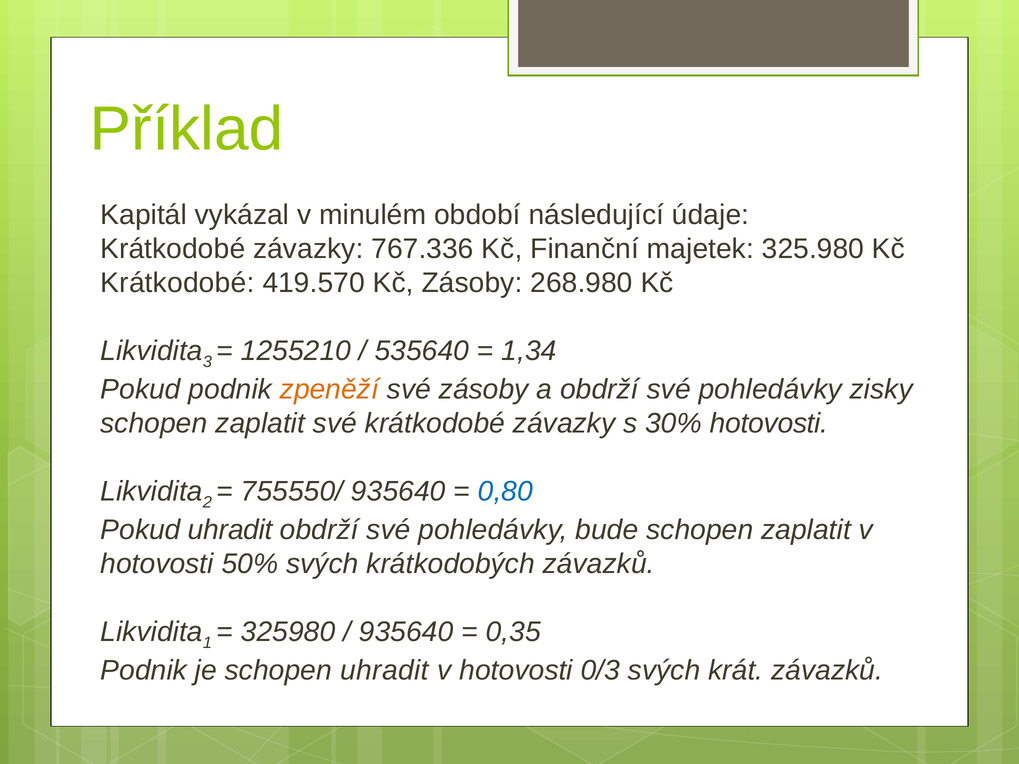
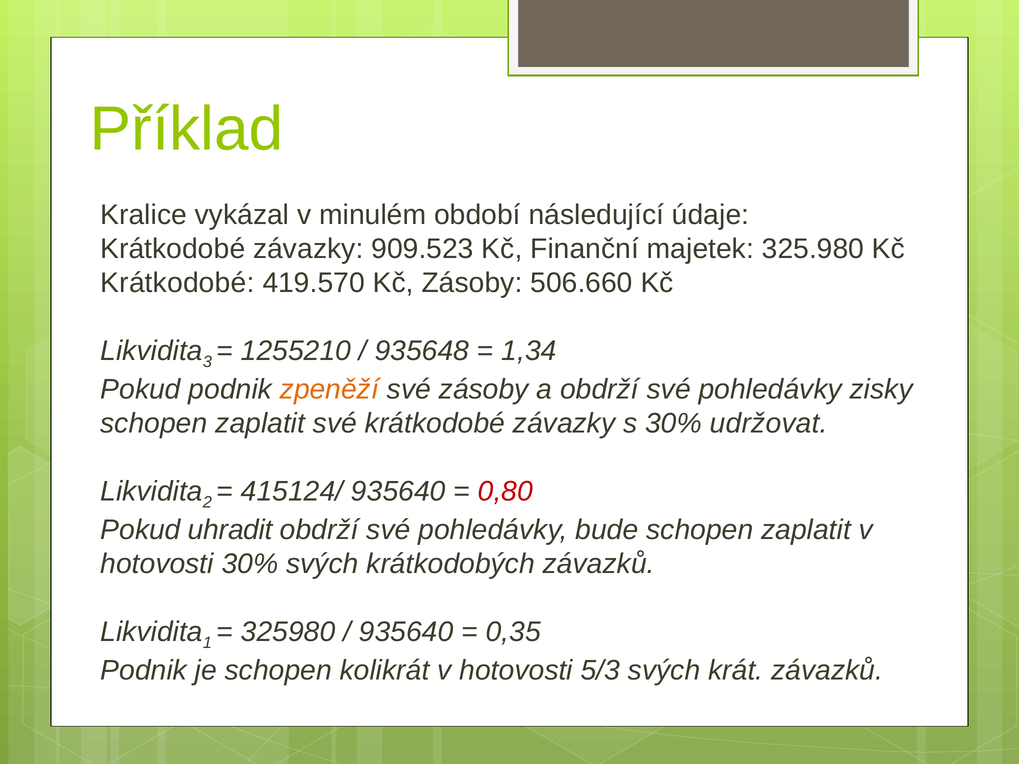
Kapitál: Kapitál -> Kralice
767.336: 767.336 -> 909.523
268.980: 268.980 -> 506.660
535640: 535640 -> 935648
30% hotovosti: hotovosti -> udržovat
755550/: 755550/ -> 415124/
0,80 colour: blue -> red
hotovosti 50%: 50% -> 30%
schopen uhradit: uhradit -> kolikrát
0/3: 0/3 -> 5/3
